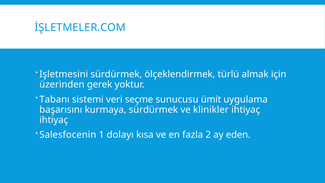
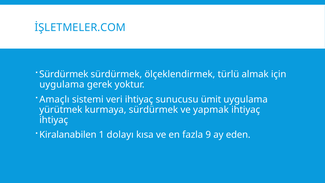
Işletmesini at (64, 74): Işletmesini -> Sürdürmek
üzerinden at (62, 84): üzerinden -> uygulama
Tabanı: Tabanı -> Amaçlı
veri seçme: seçme -> ihtiyaç
başarısını: başarısını -> yürütmek
klinikler: klinikler -> yapmak
Salesfocenin: Salesfocenin -> Kiralanabilen
2: 2 -> 9
